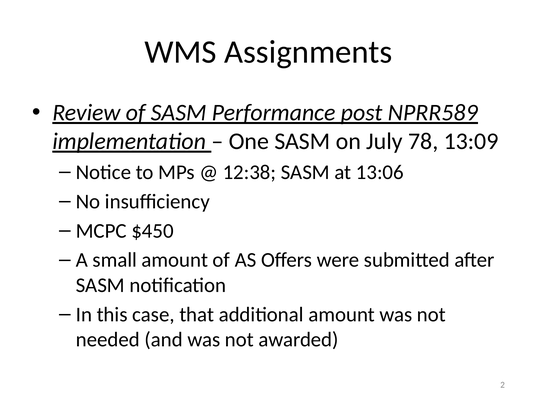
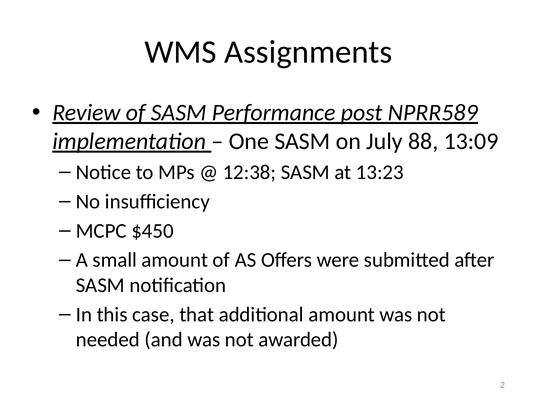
78: 78 -> 88
13:06: 13:06 -> 13:23
